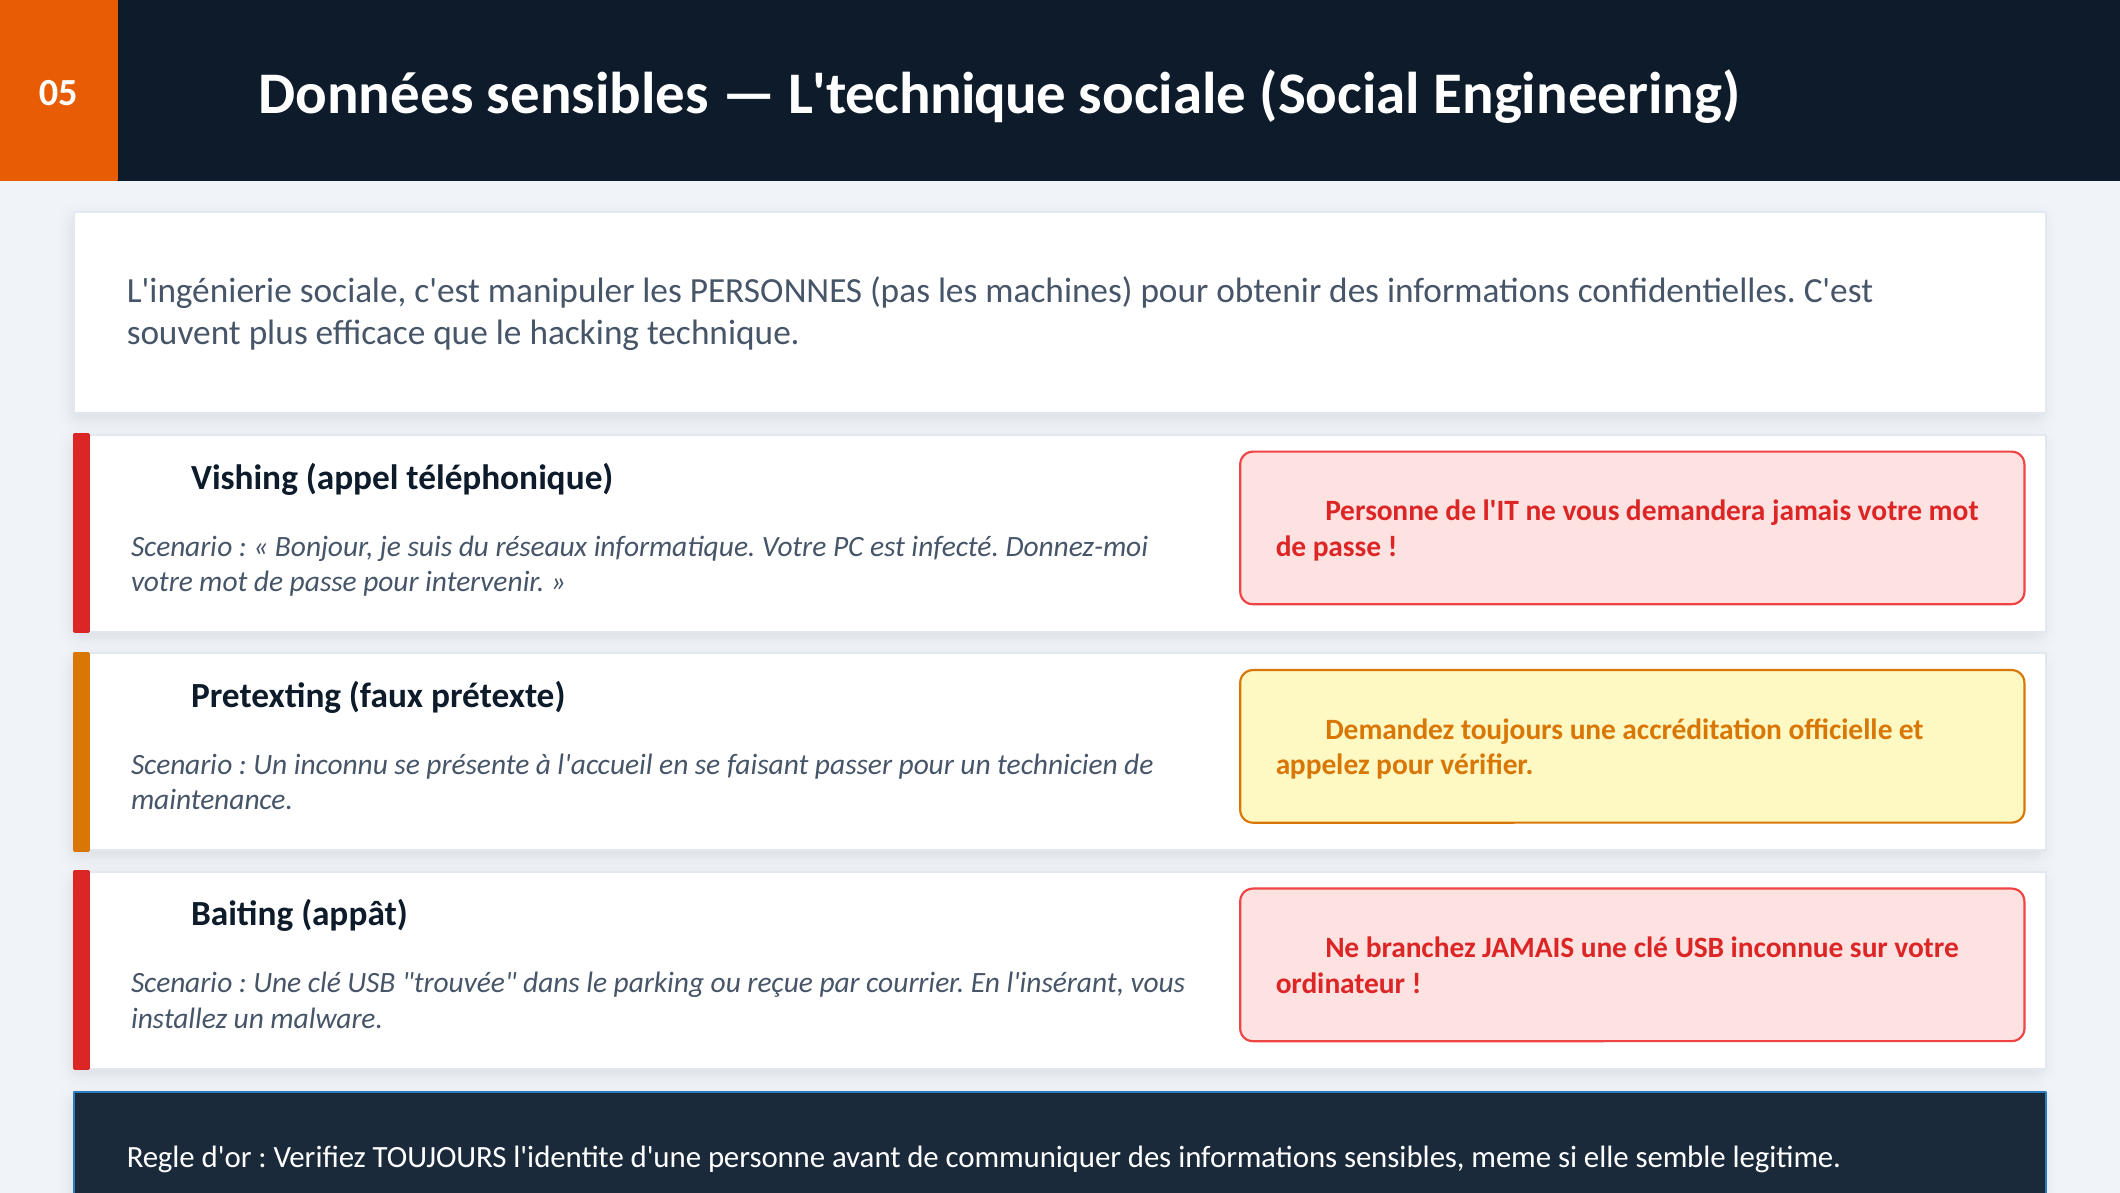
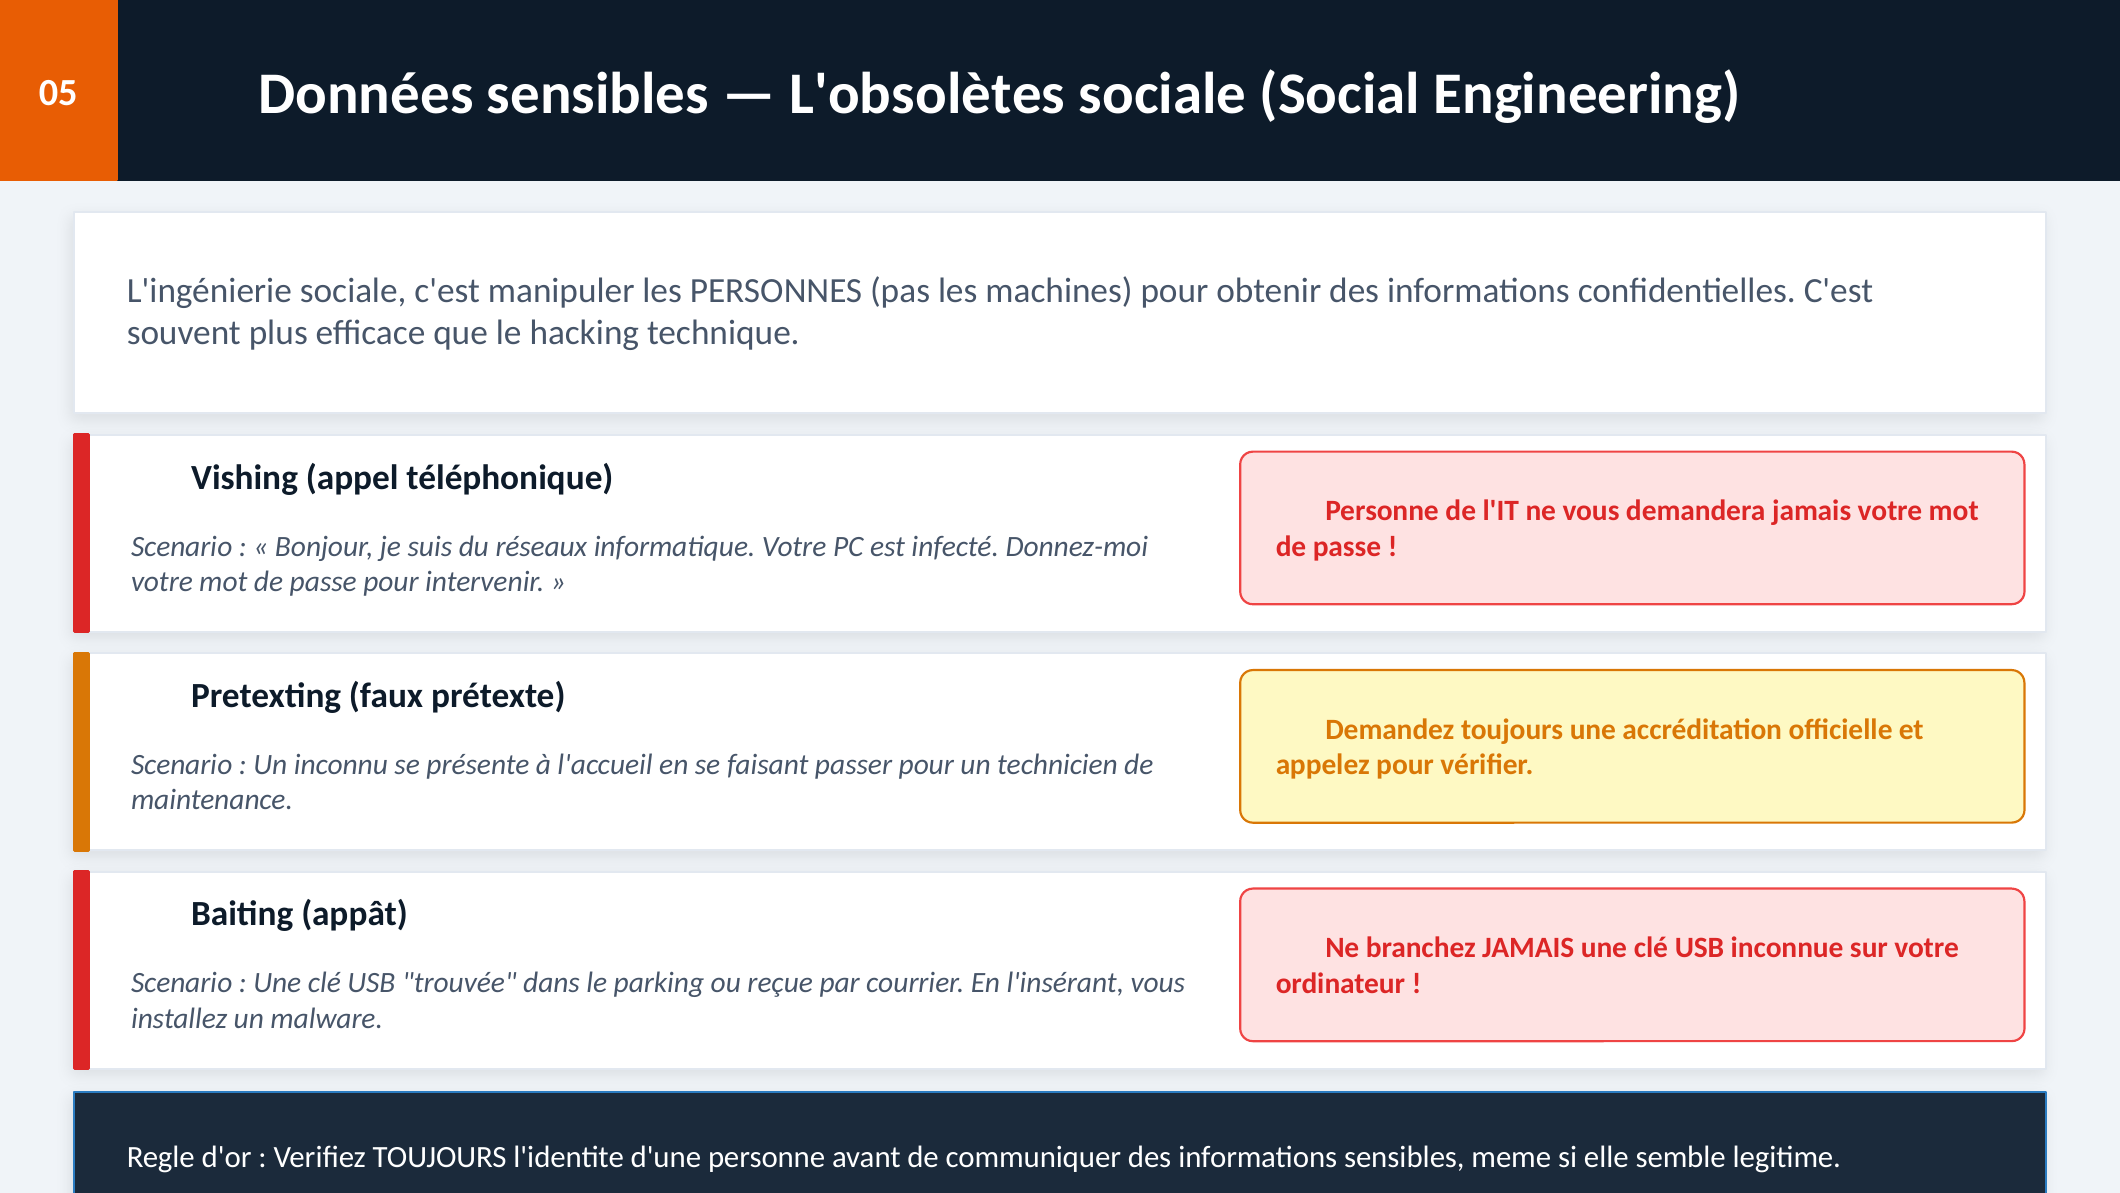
L'technique: L'technique -> L'obsolètes
